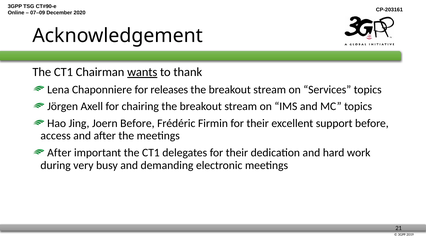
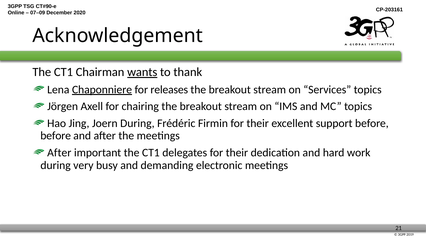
Chaponniere underline: none -> present
Joern Before: Before -> During
access at (56, 136): access -> before
